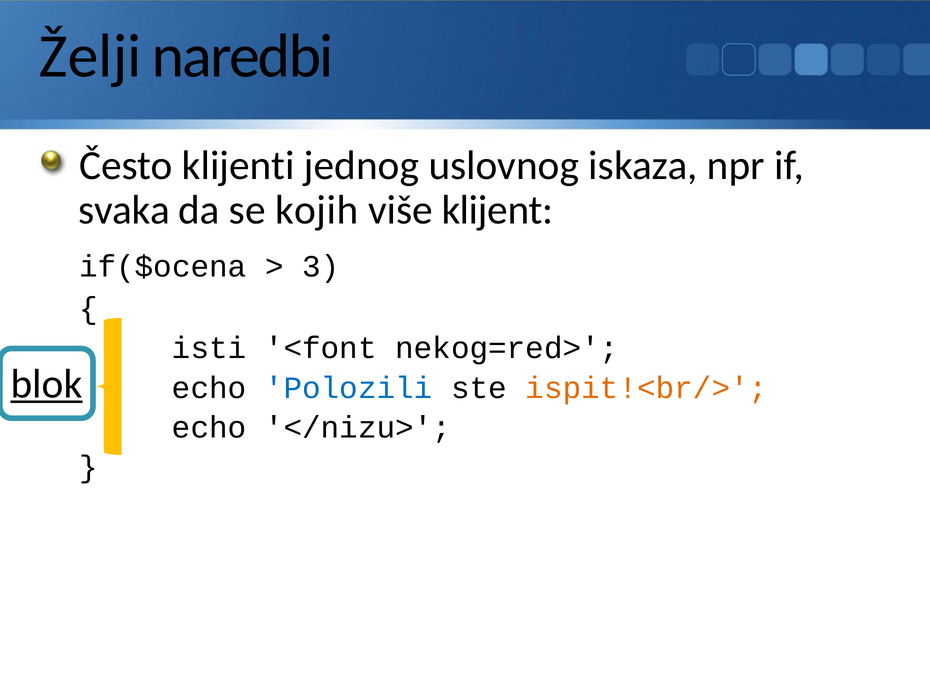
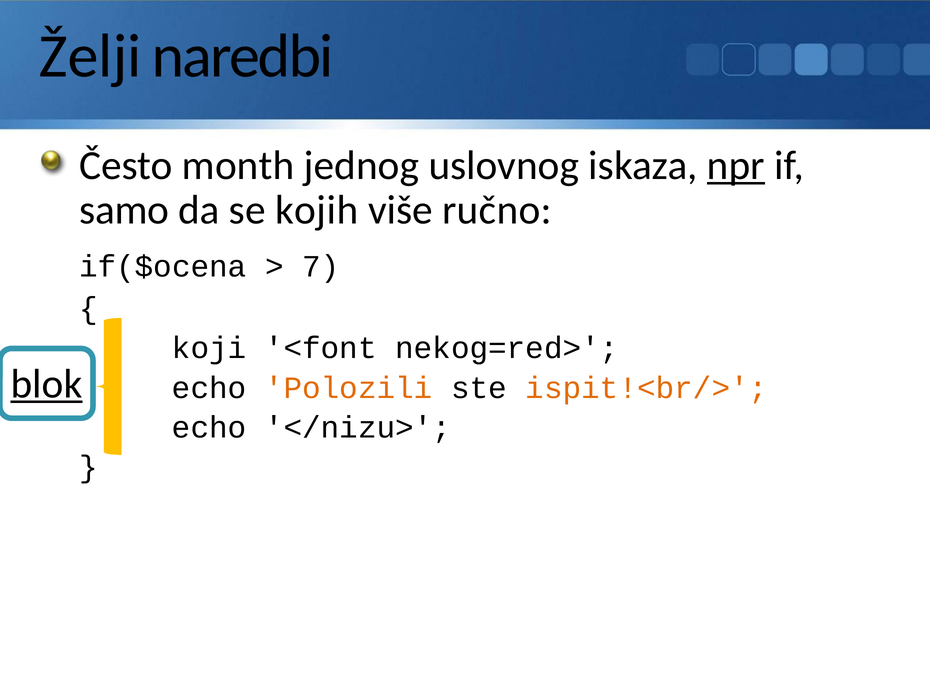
klijenti: klijenti -> month
npr underline: none -> present
svaka: svaka -> samo
klijent: klijent -> ručno
3: 3 -> 7
isti: isti -> koji
Polozili colour: blue -> orange
